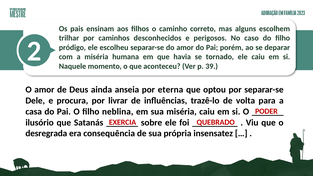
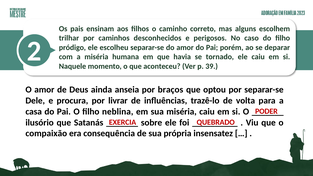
eterna: eterna -> braços
desregrada: desregrada -> compaixão
